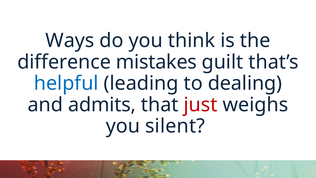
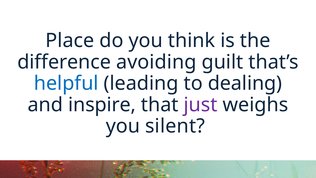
Ways: Ways -> Place
mistakes: mistakes -> avoiding
admits: admits -> inspire
just colour: red -> purple
